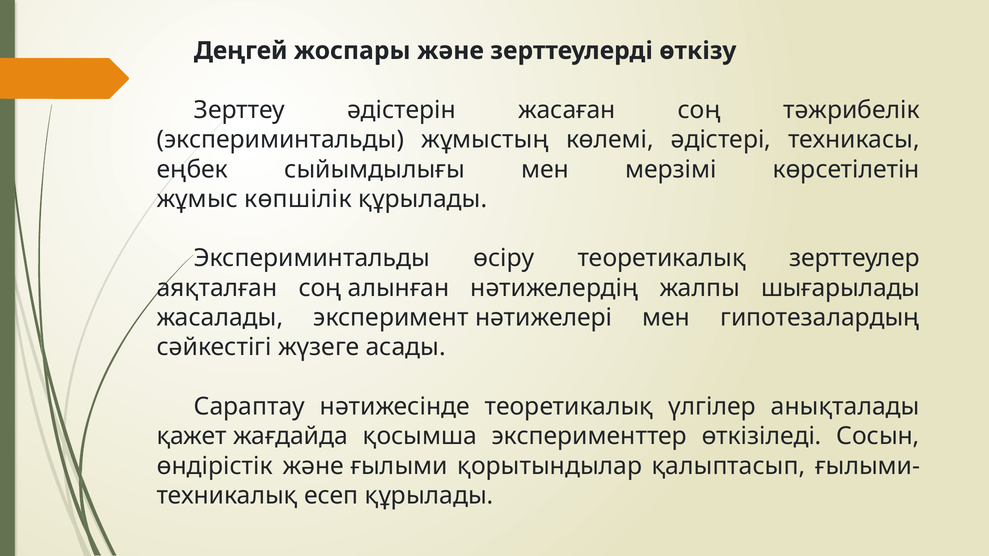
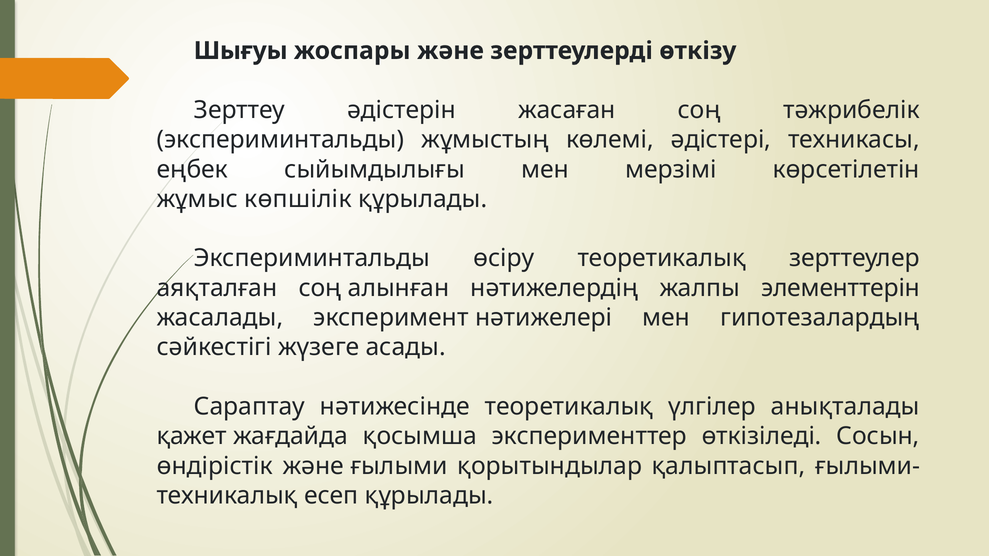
Деңгей: Деңгей -> Шығуы
шығарылады: шығарылады -> элементтерін
